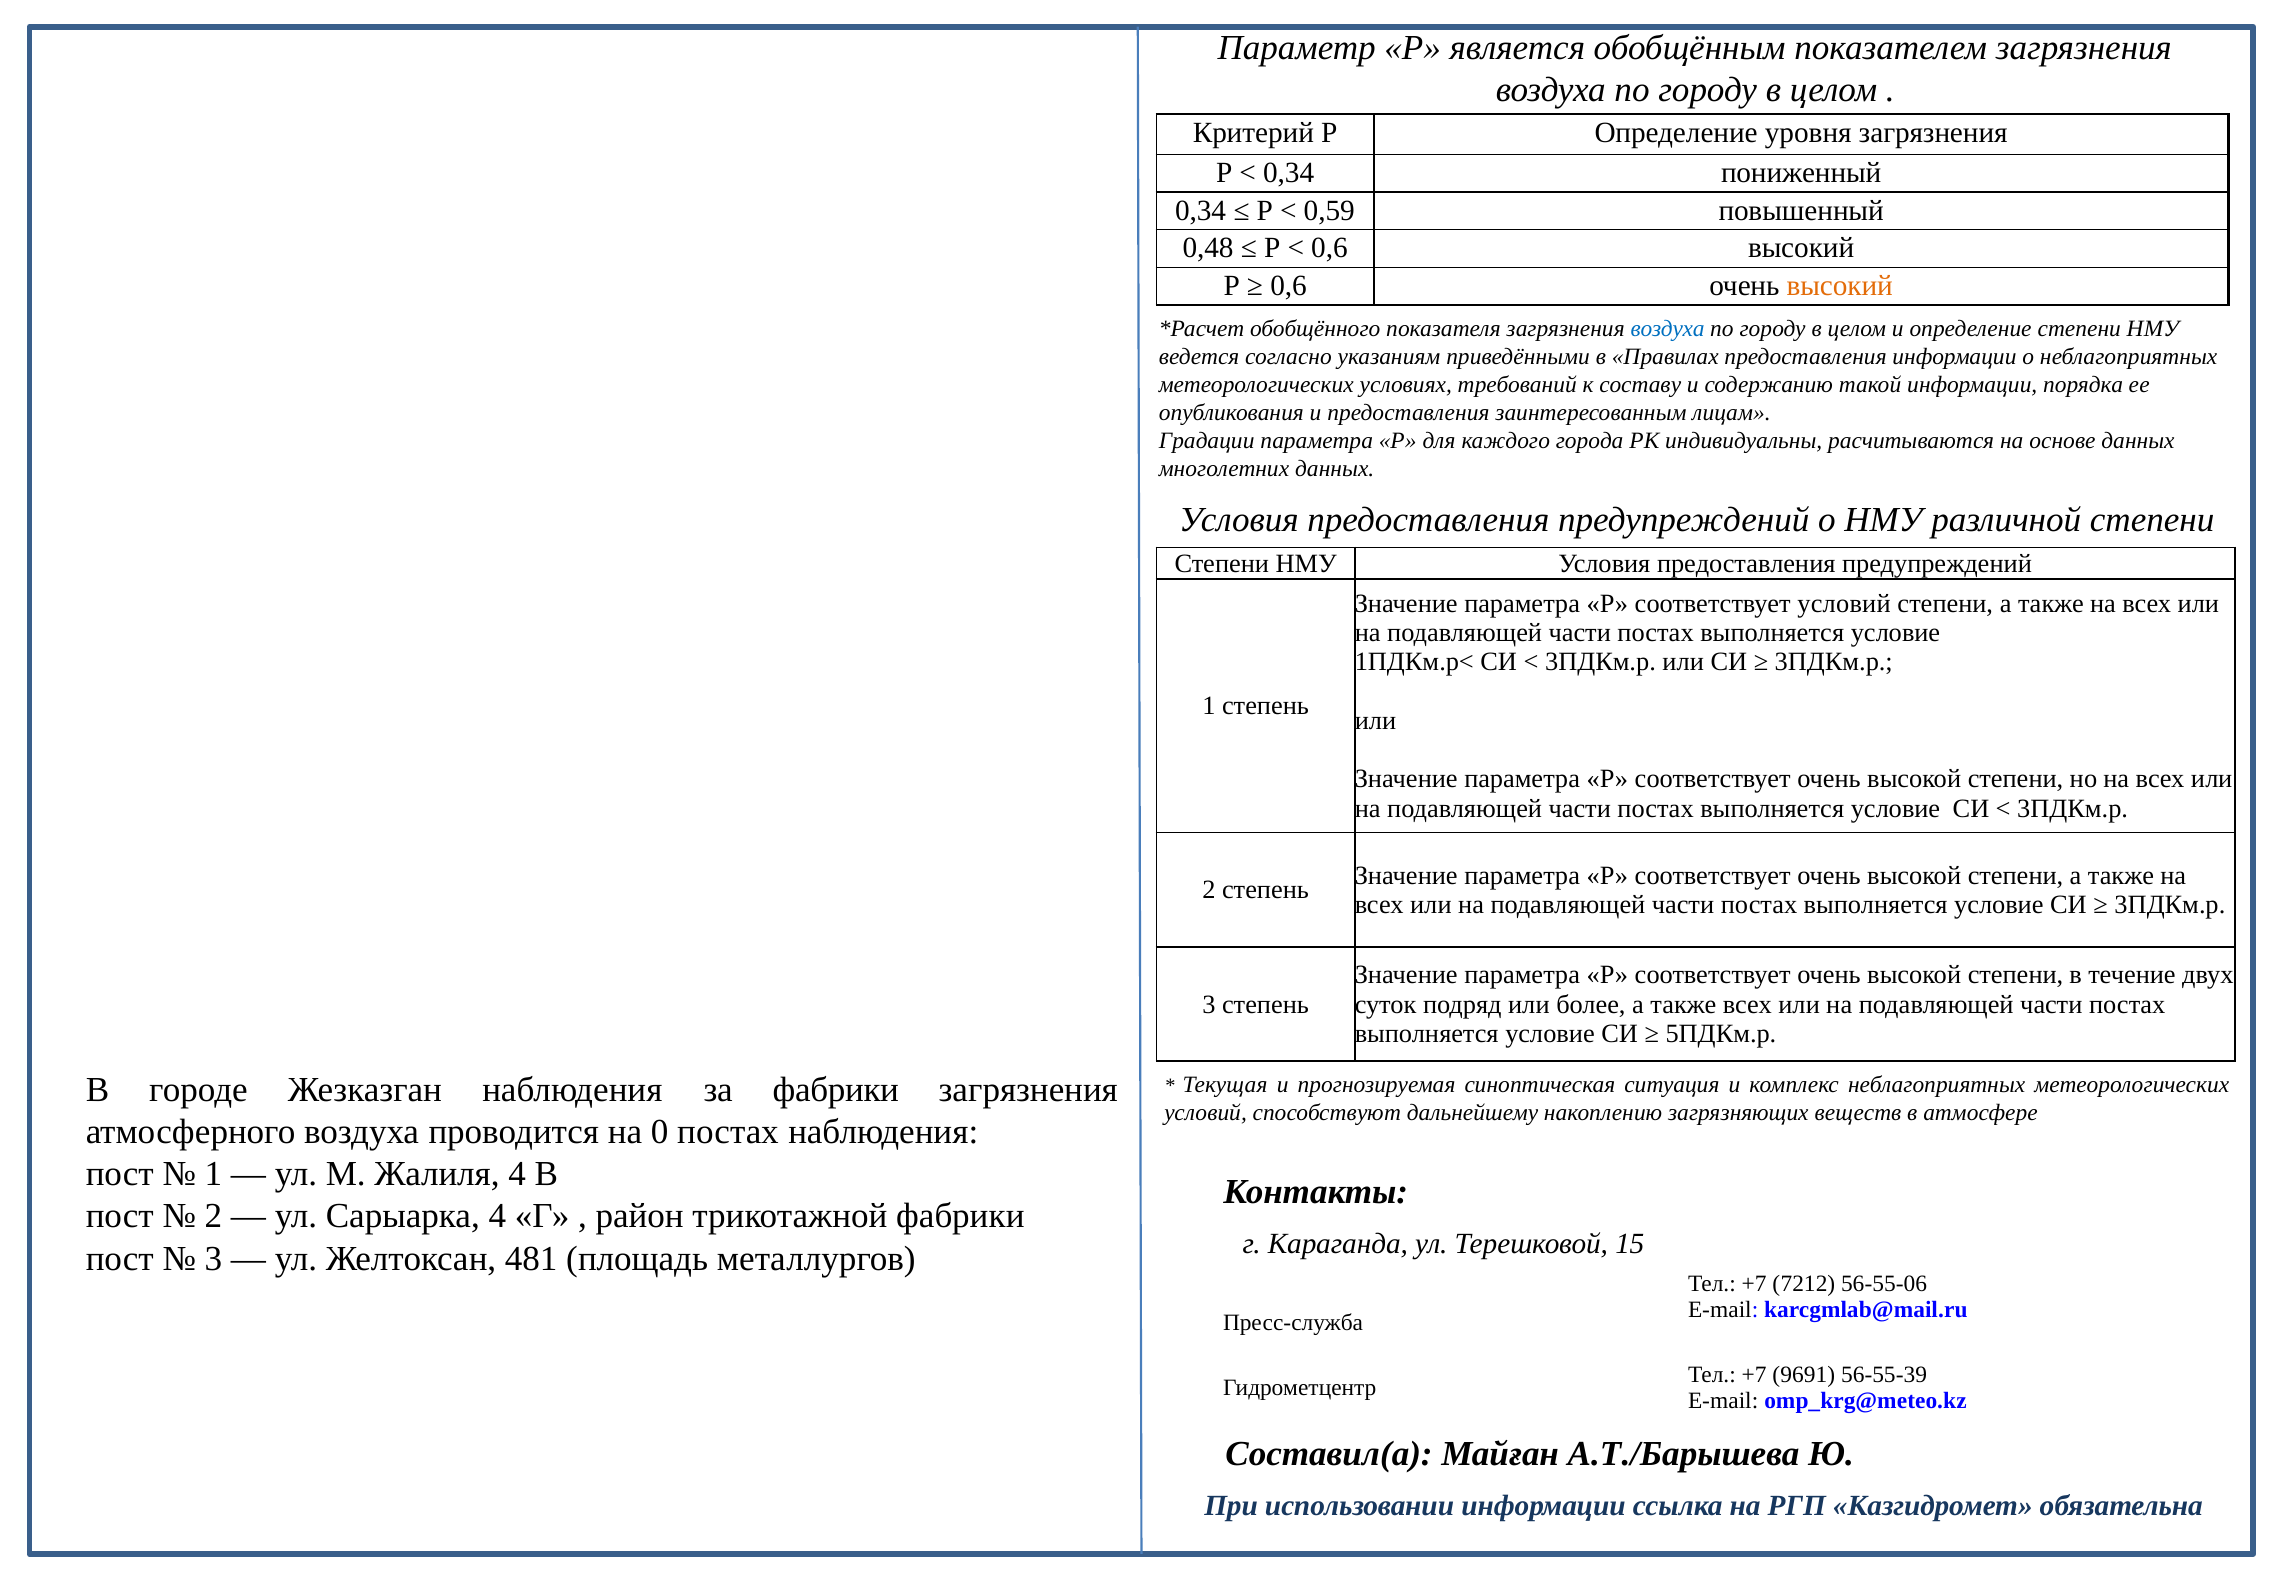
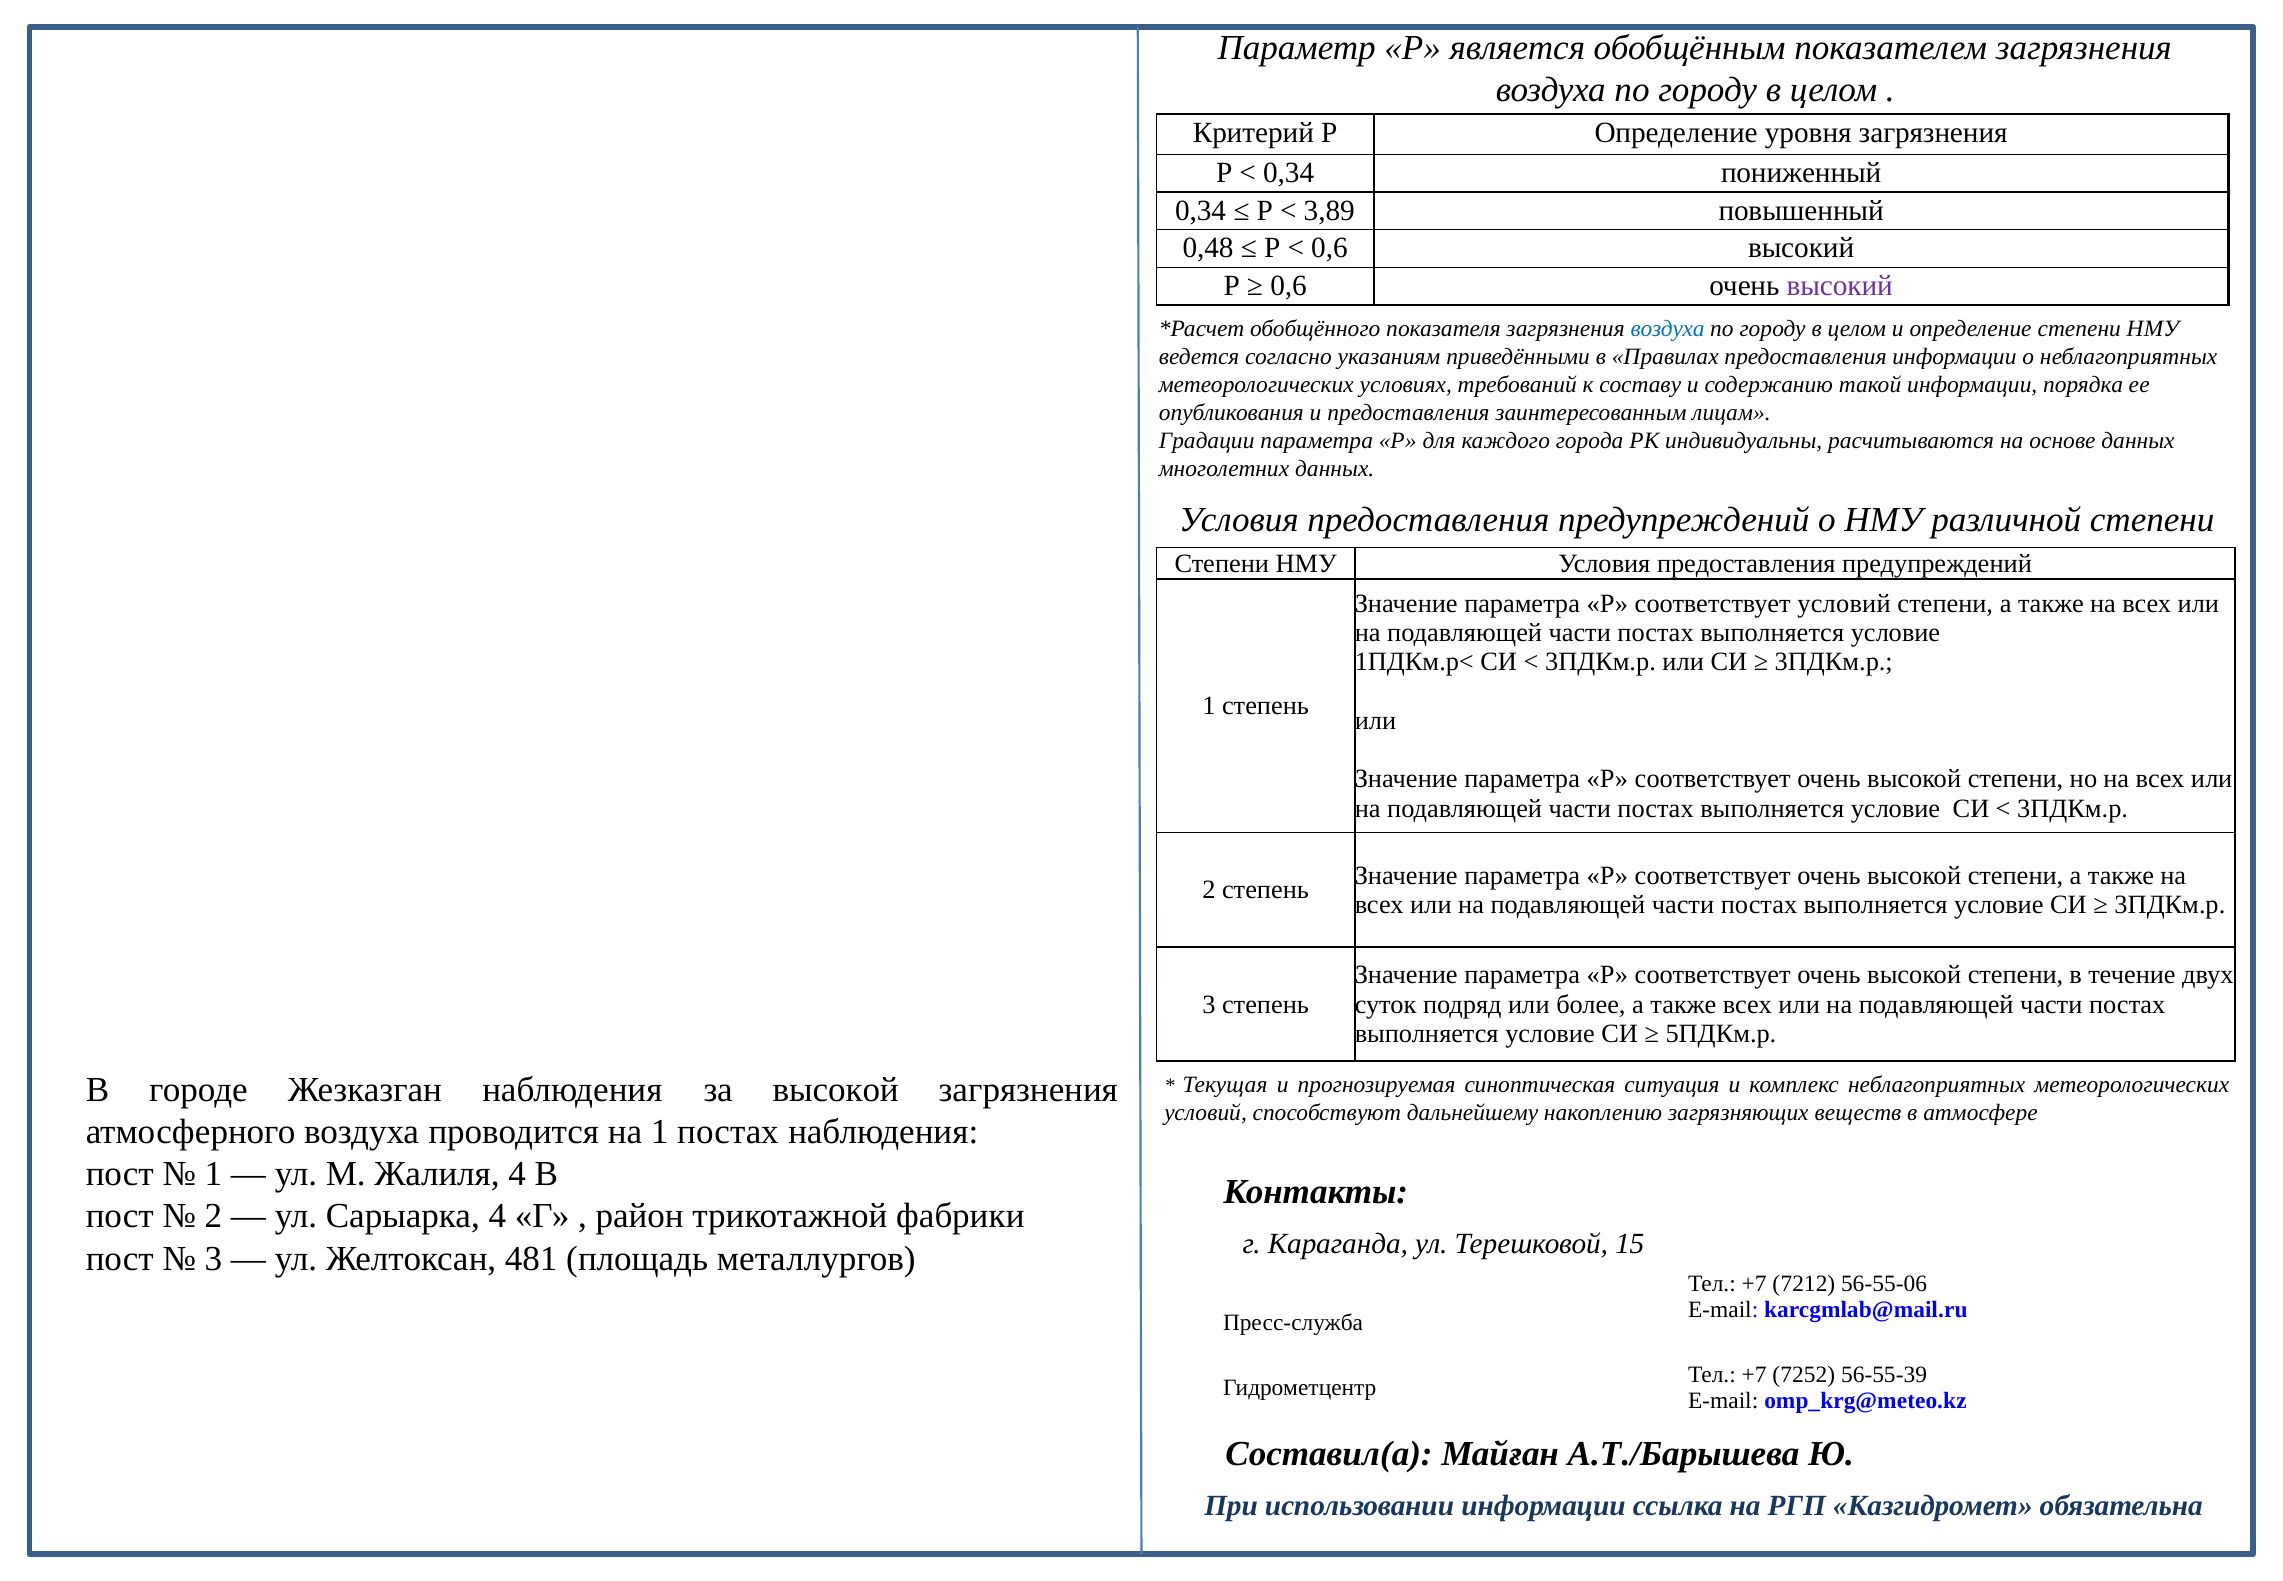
0,59: 0,59 -> 3,89
высокий at (1840, 286) colour: orange -> purple
за фабрики: фабрики -> высокой
на 0: 0 -> 1
9691: 9691 -> 7252
